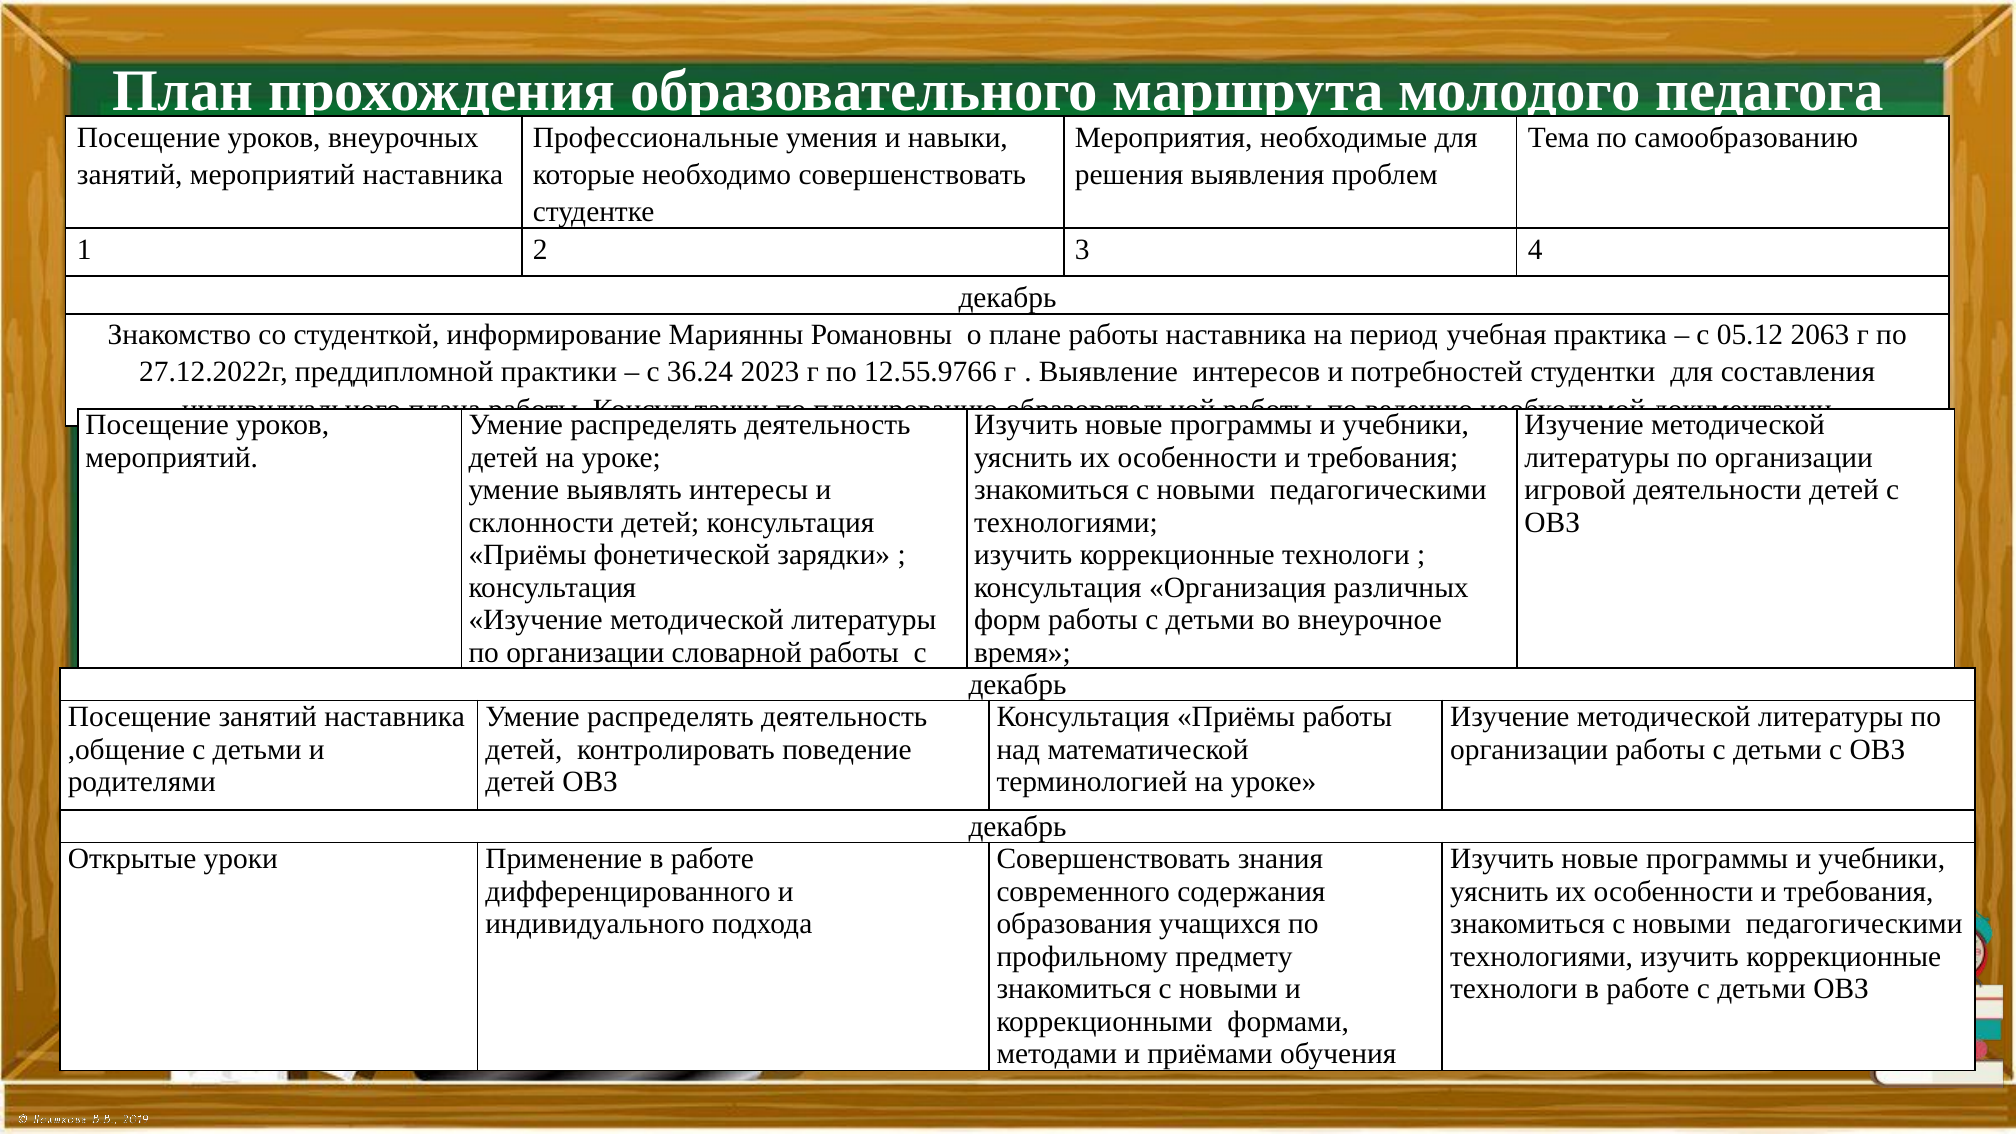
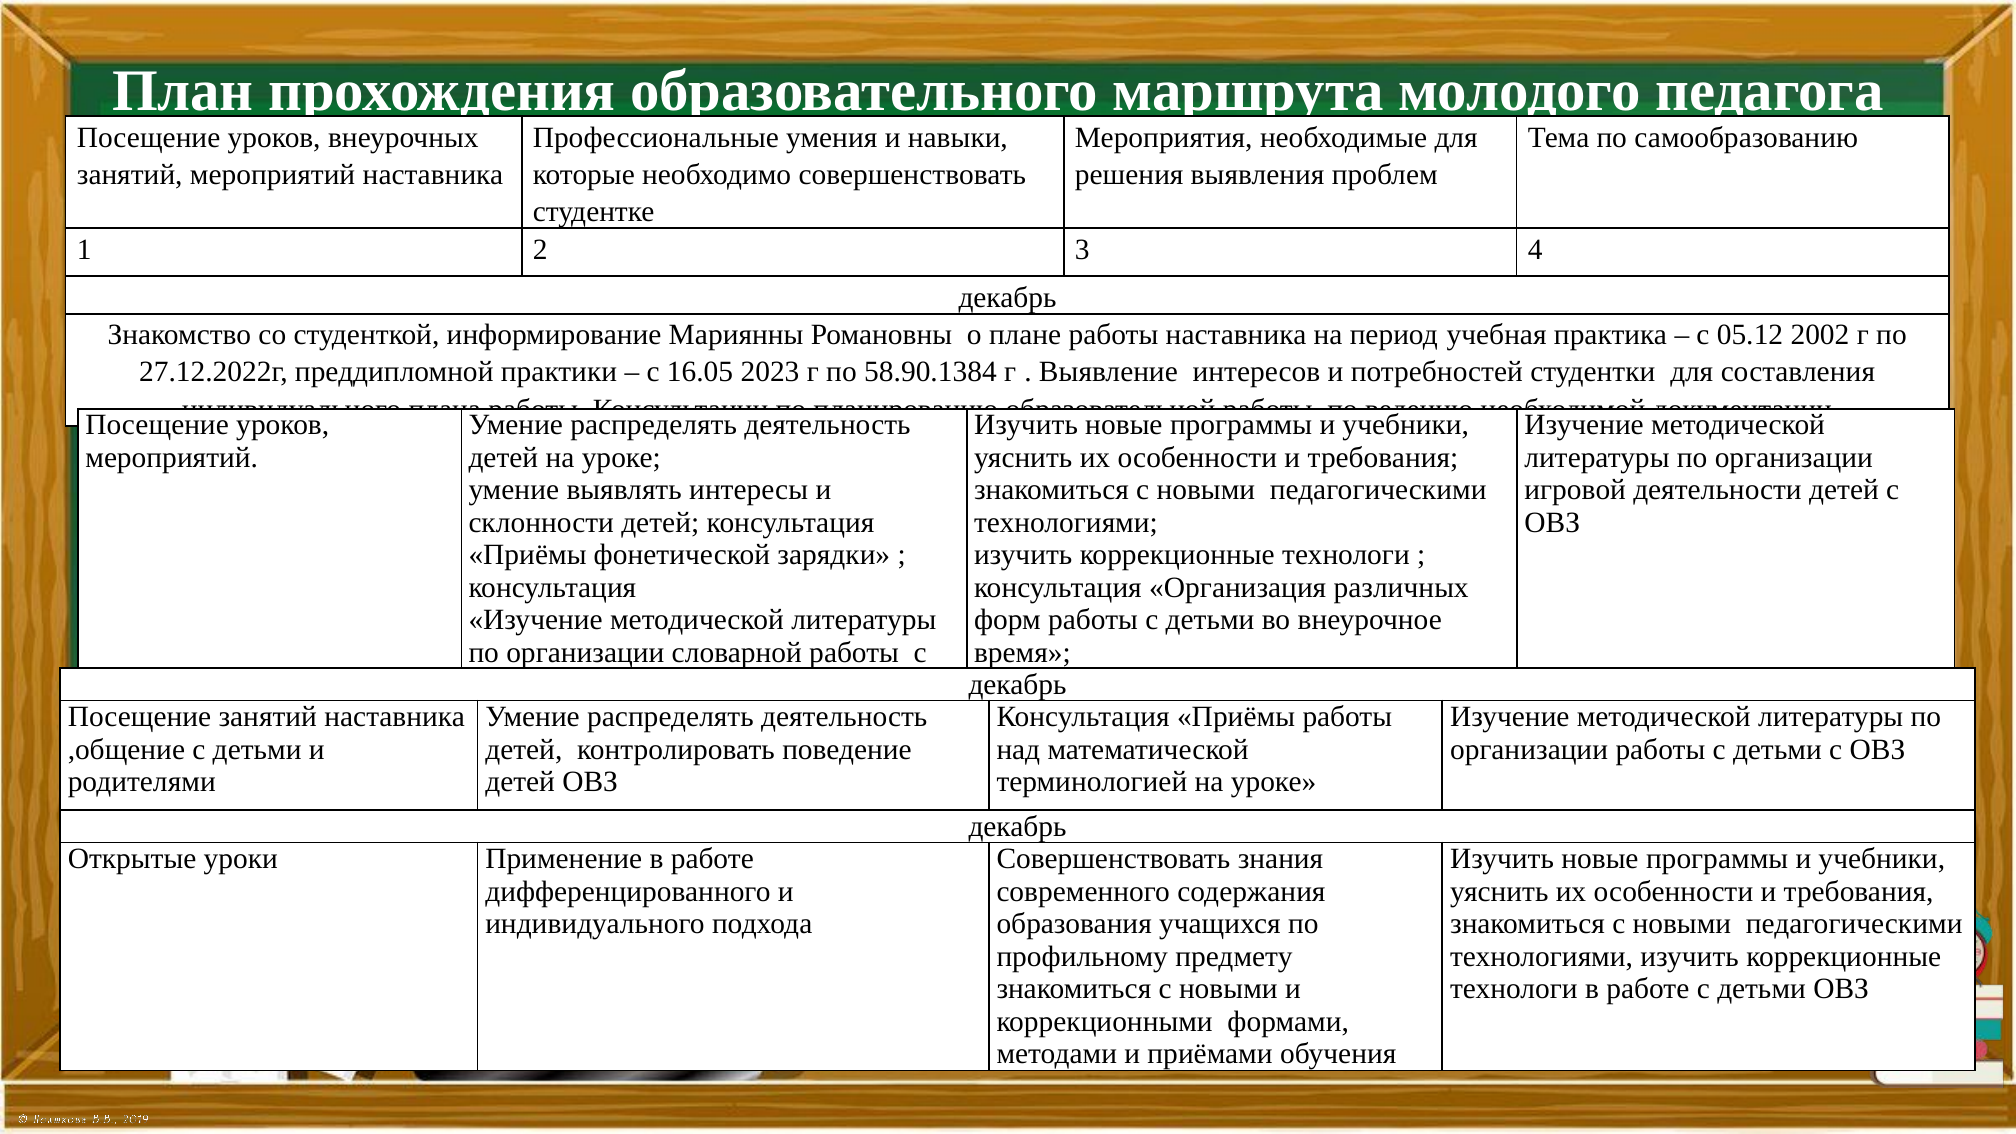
2063: 2063 -> 2002
36.24: 36.24 -> 16.05
12.55.9766: 12.55.9766 -> 58.90.1384
